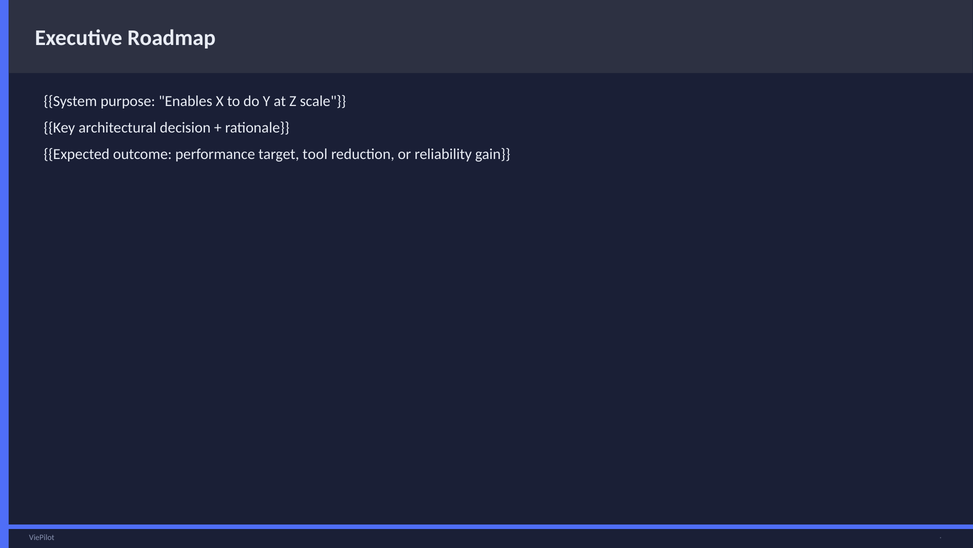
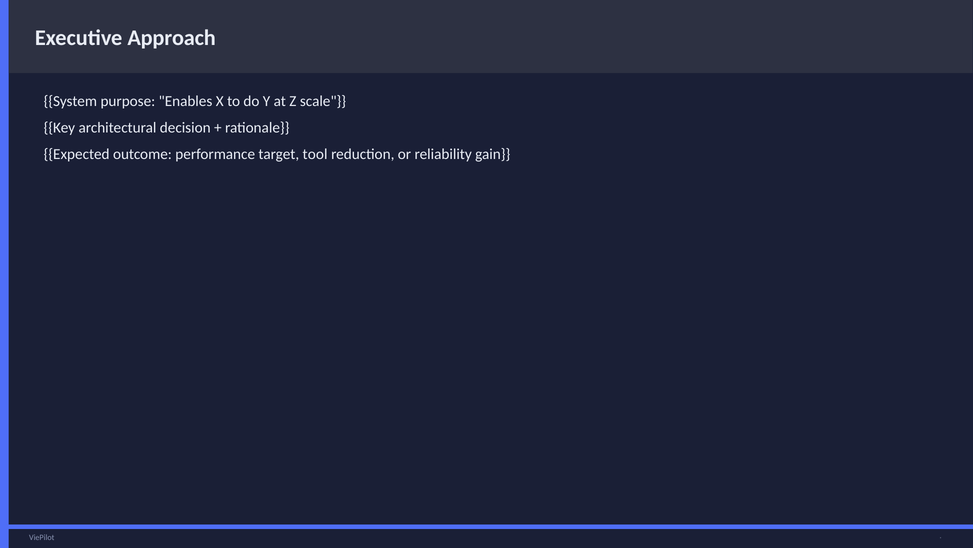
Roadmap: Roadmap -> Approach
